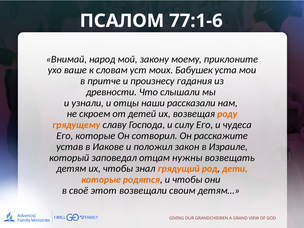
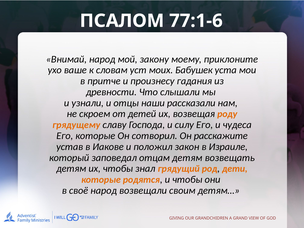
отцам нужны: нужны -> детям
своё этот: этот -> народ
